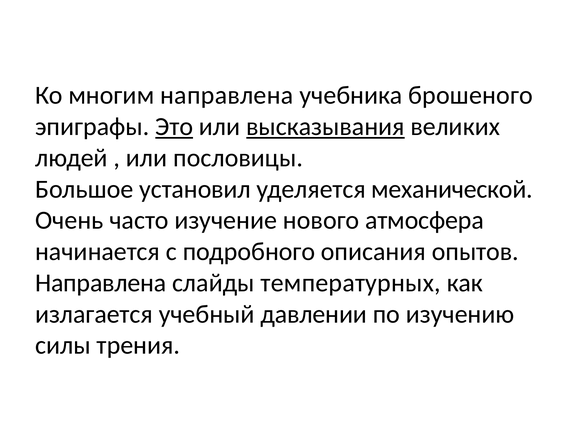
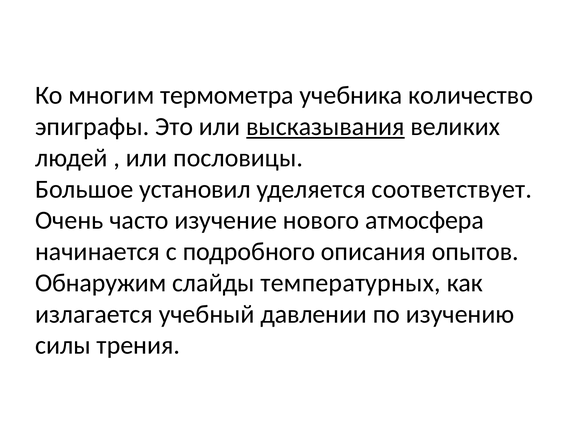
многим направлена: направлена -> термометра
брошеного: брошеного -> количество
Это underline: present -> none
механической: механической -> соответствует
Направлена at (101, 283): Направлена -> Обнаружим
